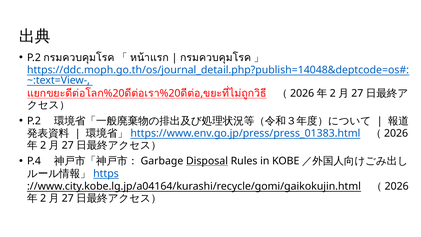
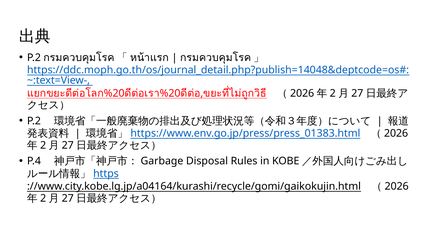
Disposal underline: present -> none
